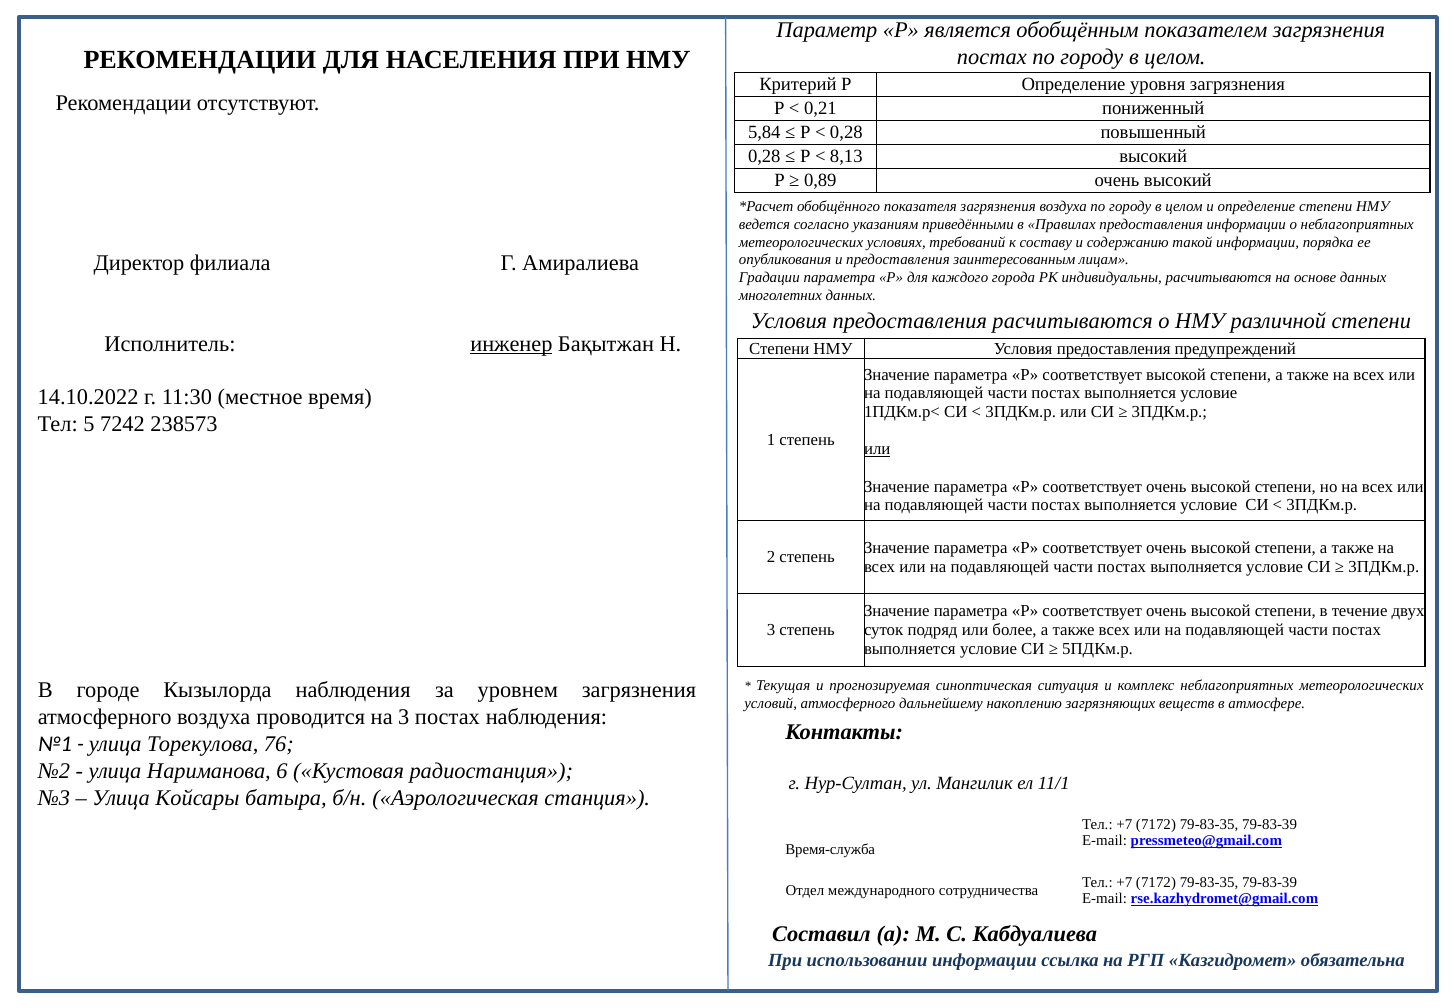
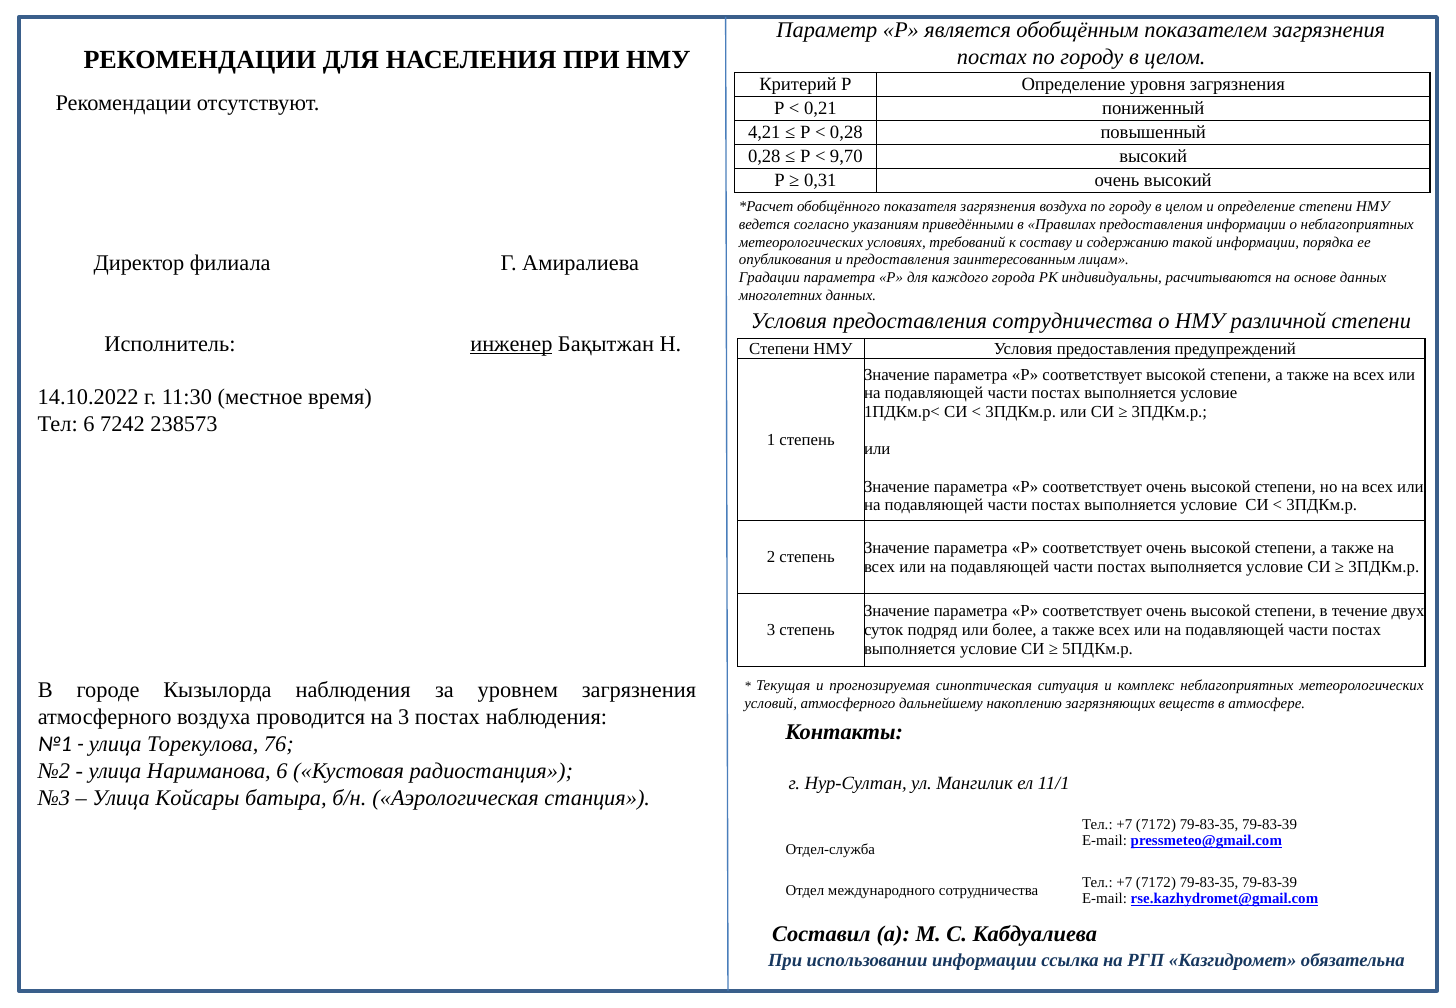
5,84: 5,84 -> 4,21
8,13: 8,13 -> 9,70
0,89: 0,89 -> 0,31
предоставления расчитываются: расчитываются -> сотрудничества
Тел 5: 5 -> 6
или at (877, 449) underline: present -> none
Время-служба: Время-служба -> Отдел-служба
